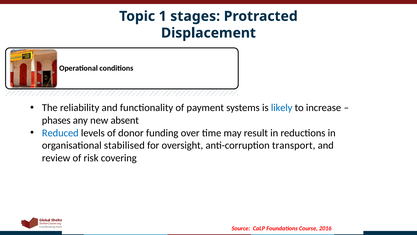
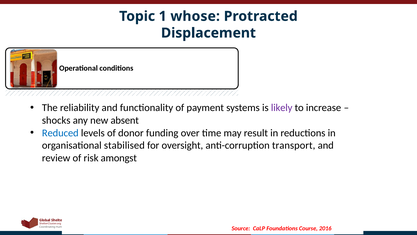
stages: stages -> whose
likely colour: blue -> purple
phases: phases -> shocks
covering: covering -> amongst
